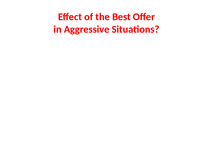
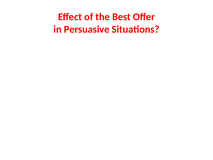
Aggressive: Aggressive -> Persuasive
